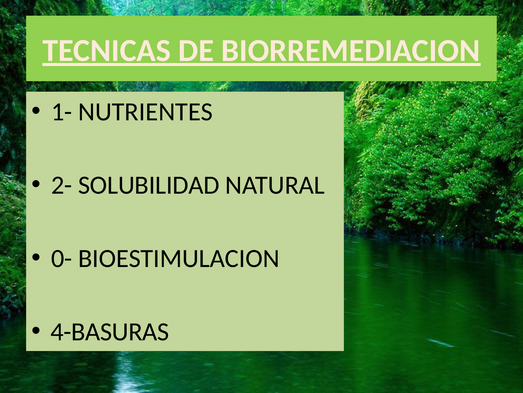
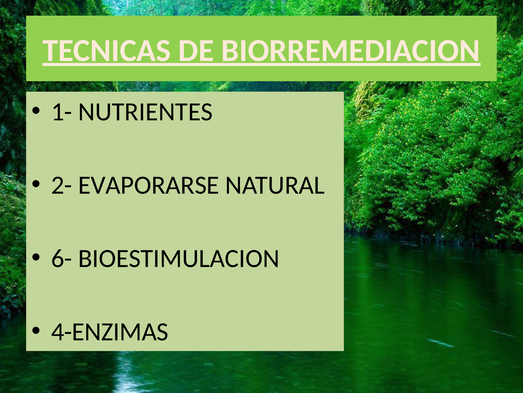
SOLUBILIDAD: SOLUBILIDAD -> EVAPORARSE
0-: 0- -> 6-
4-BASURAS: 4-BASURAS -> 4-ENZIMAS
